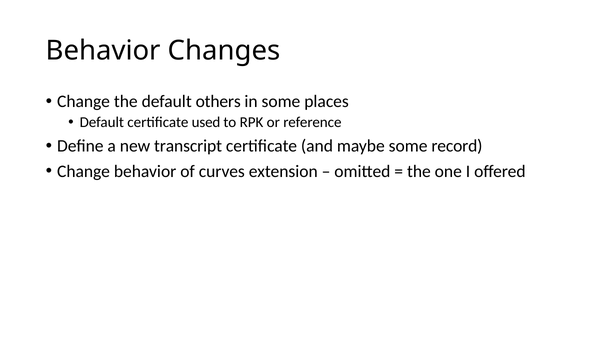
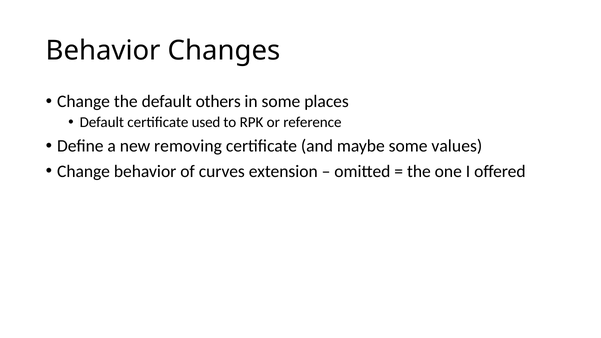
transcript: transcript -> removing
record: record -> values
